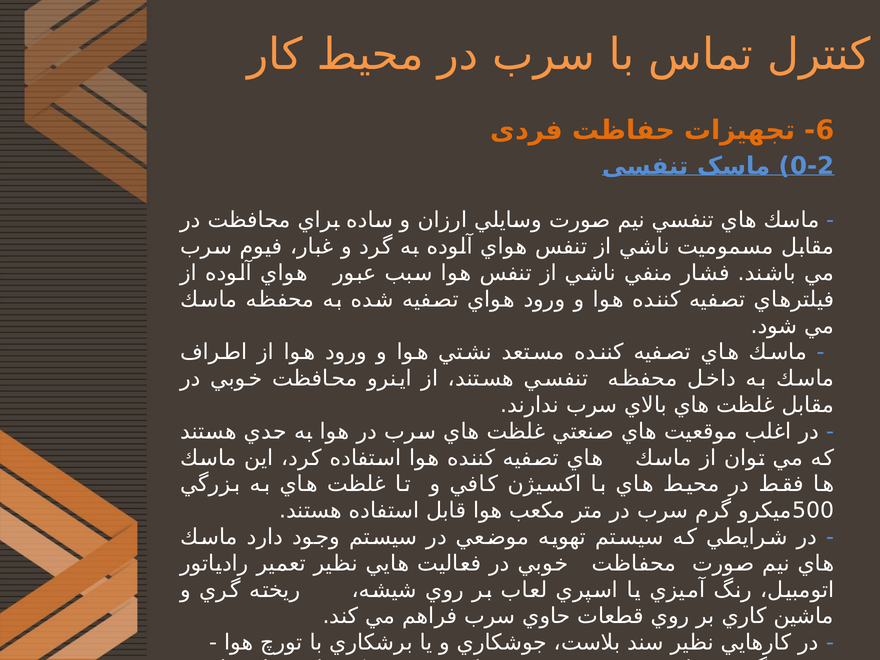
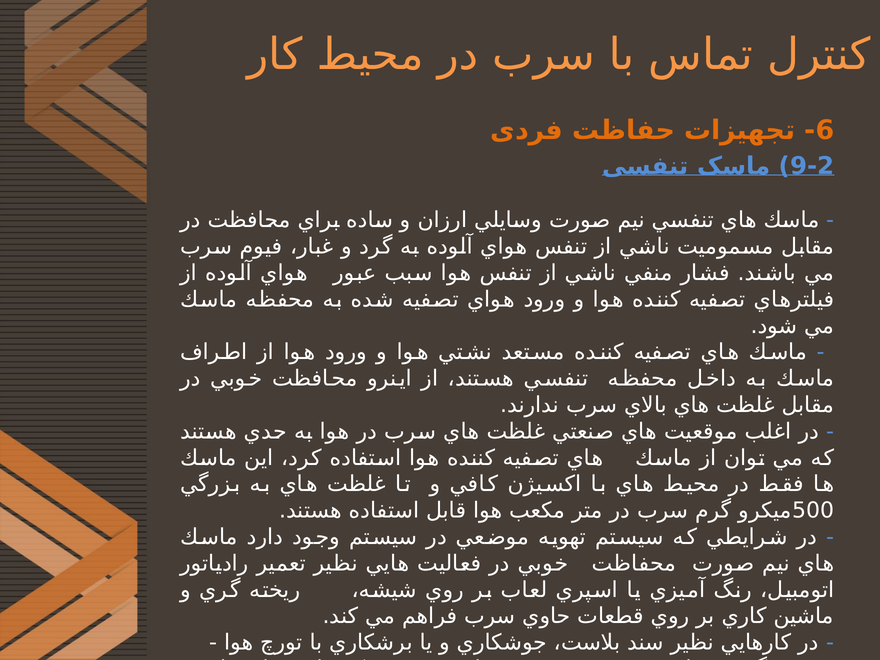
0-2: 0-2 -> 9-2
